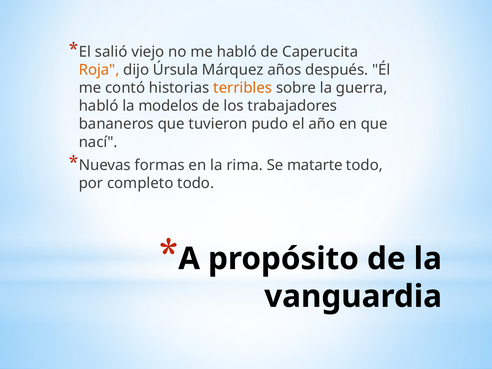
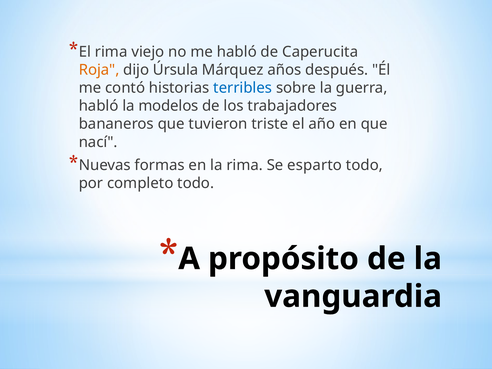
El salió: salió -> rima
terribles colour: orange -> blue
pudo: pudo -> triste
matarte: matarte -> esparto
